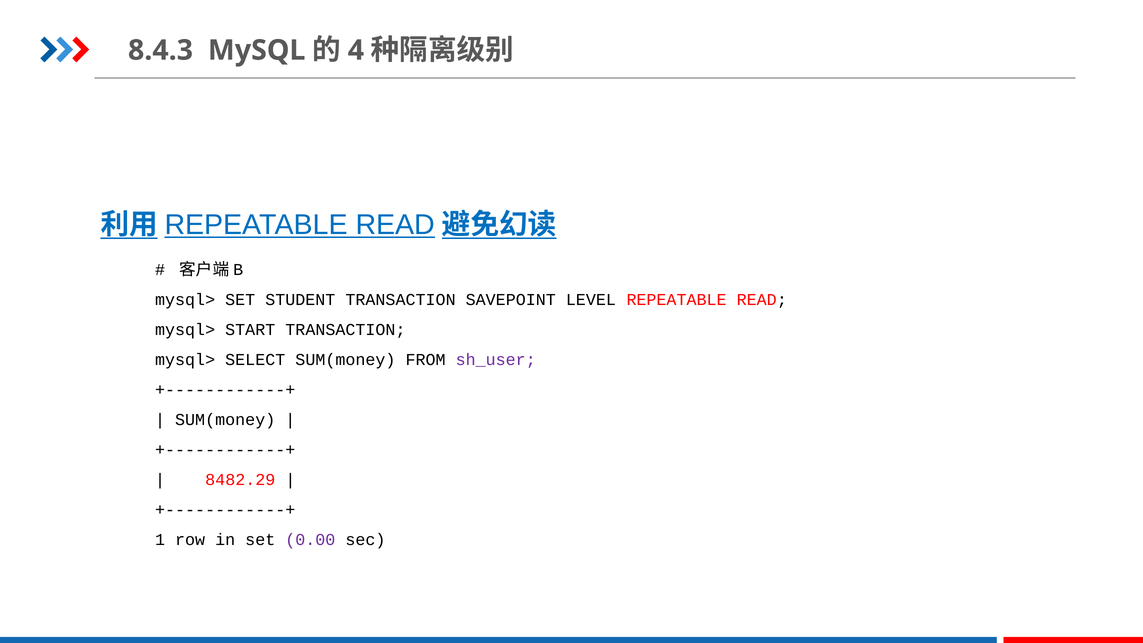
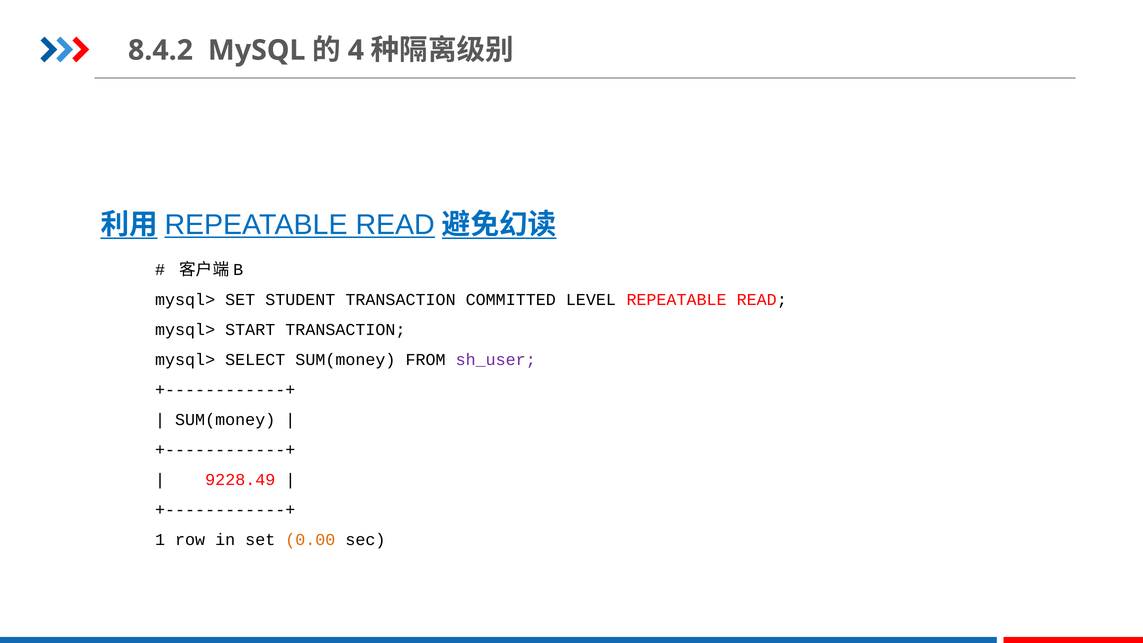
8.4.3: 8.4.3 -> 8.4.2
SAVEPOINT: SAVEPOINT -> COMMITTED
8482.29: 8482.29 -> 9228.49
0.00 colour: purple -> orange
